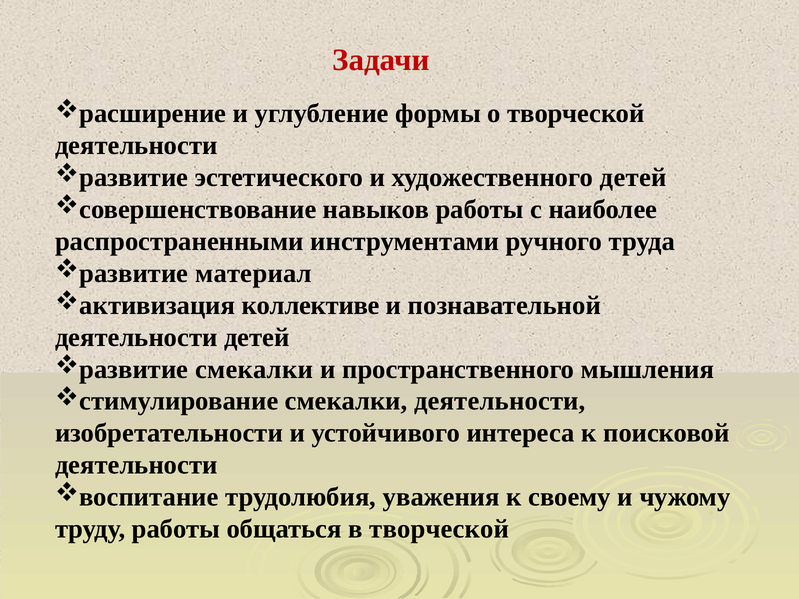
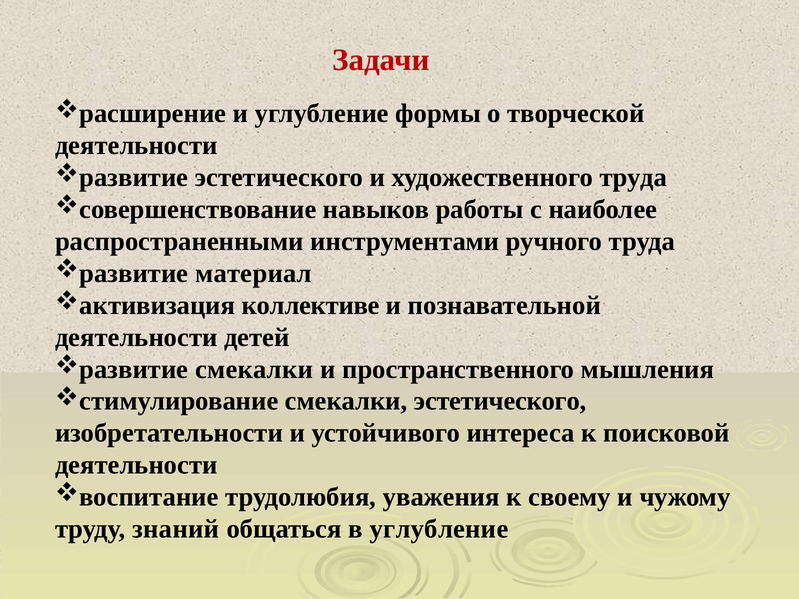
художественного детей: детей -> труда
смекалки деятельности: деятельности -> эстетического
труду работы: работы -> знаний
в творческой: творческой -> углубление
